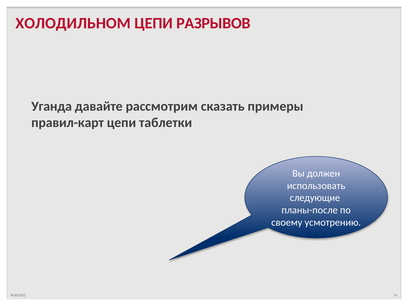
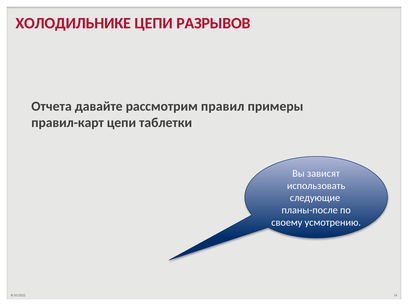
ХОЛОДИЛЬНОМ: ХОЛОДИЛЬНОМ -> ХОЛОДИЛЬНИКЕ
Уганда: Уганда -> Отчета
сказать: сказать -> правил
должен: должен -> зависят
